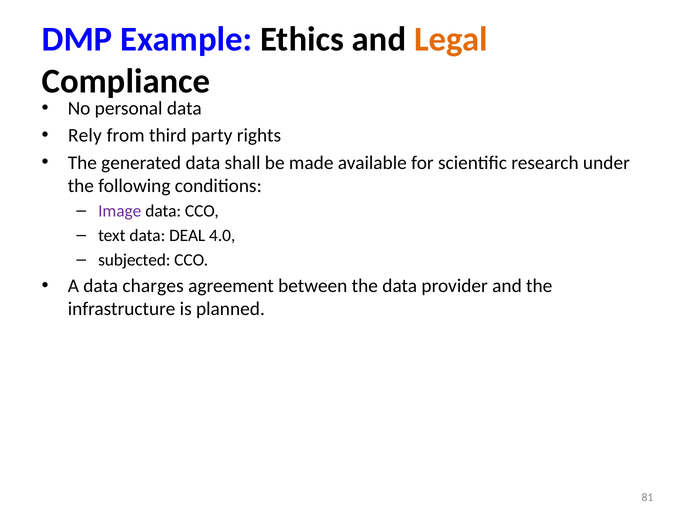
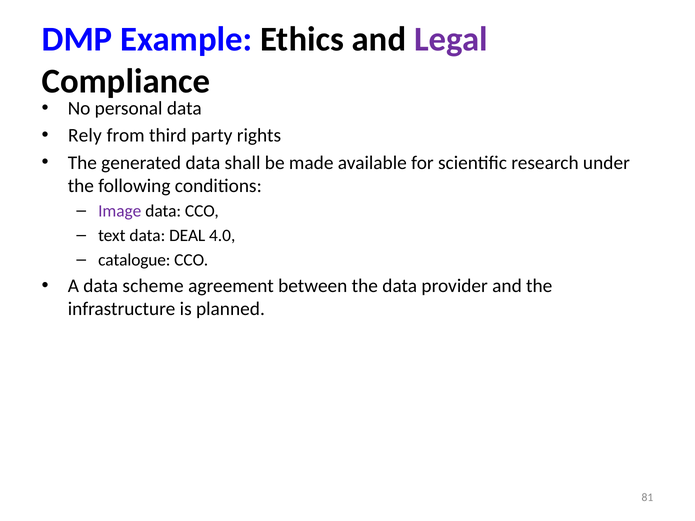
Legal colour: orange -> purple
subjected: subjected -> catalogue
charges: charges -> scheme
